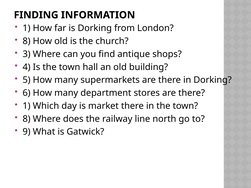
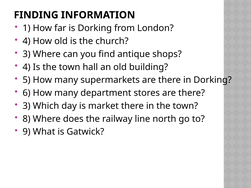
8 at (27, 41): 8 -> 4
1 at (27, 106): 1 -> 3
